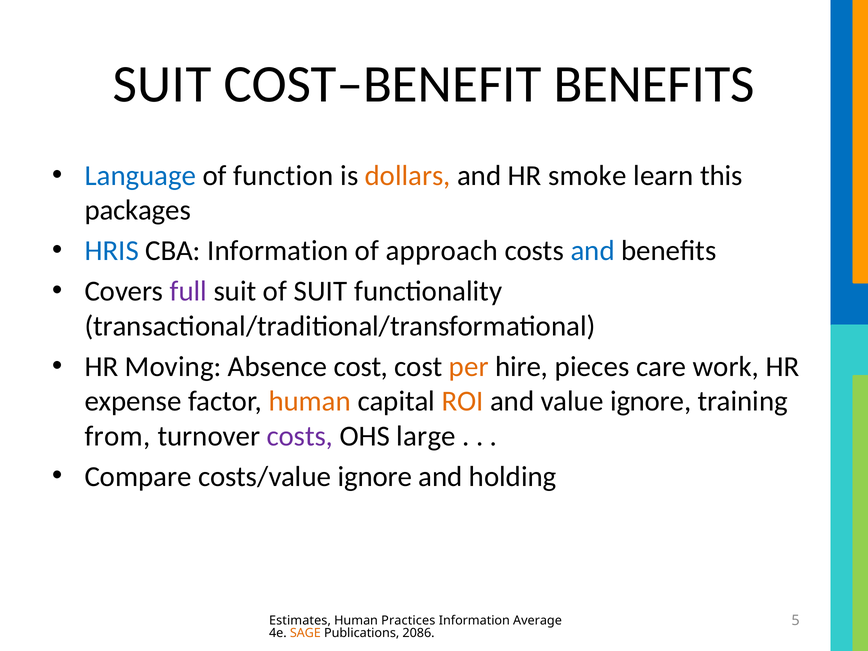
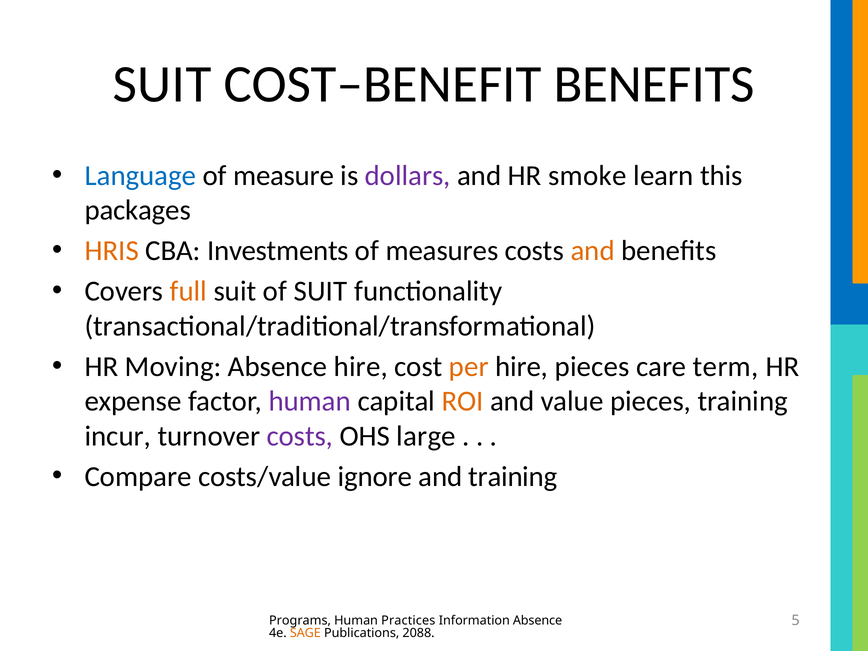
function: function -> measure
dollars colour: orange -> purple
HRIS colour: blue -> orange
CBA Information: Information -> Investments
approach: approach -> measures
and at (593, 251) colour: blue -> orange
full colour: purple -> orange
Absence cost: cost -> hire
work: work -> term
human at (310, 401) colour: orange -> purple
value ignore: ignore -> pieces
from: from -> incur
and holding: holding -> training
Estimates: Estimates -> Programs
Information Average: Average -> Absence
2086: 2086 -> 2088
